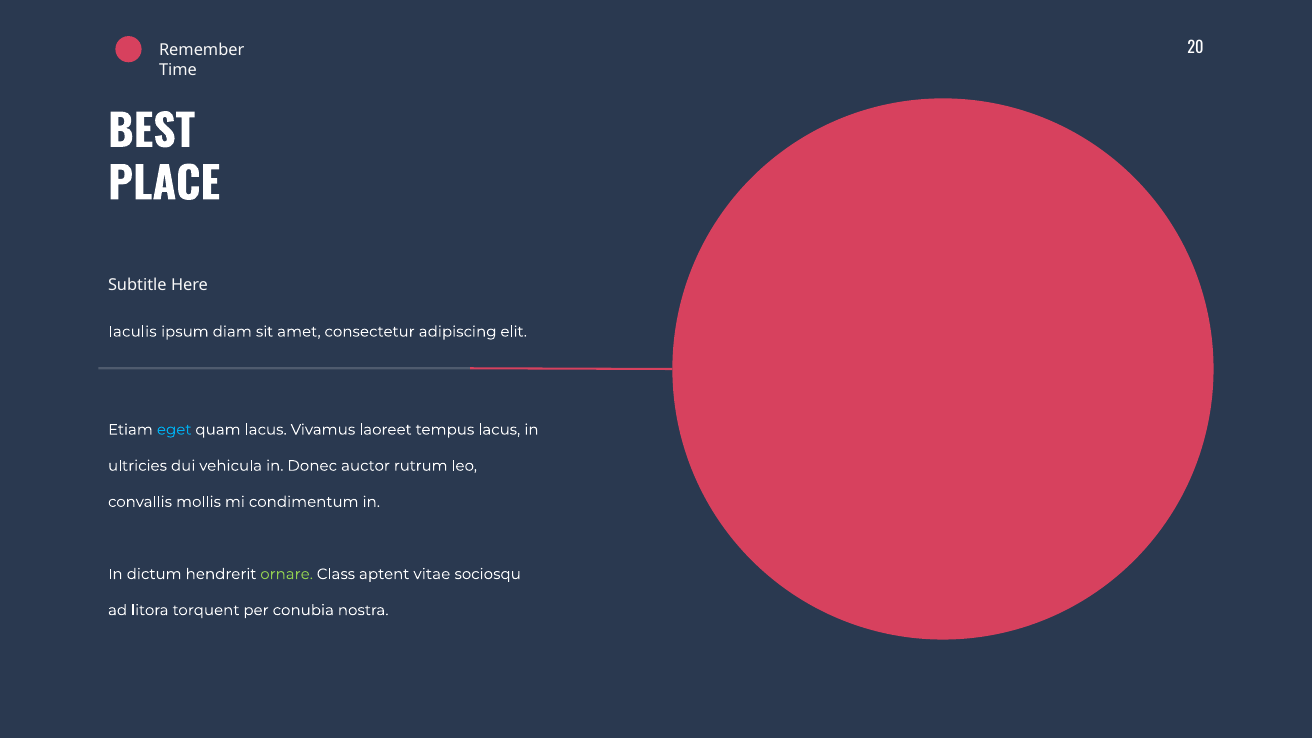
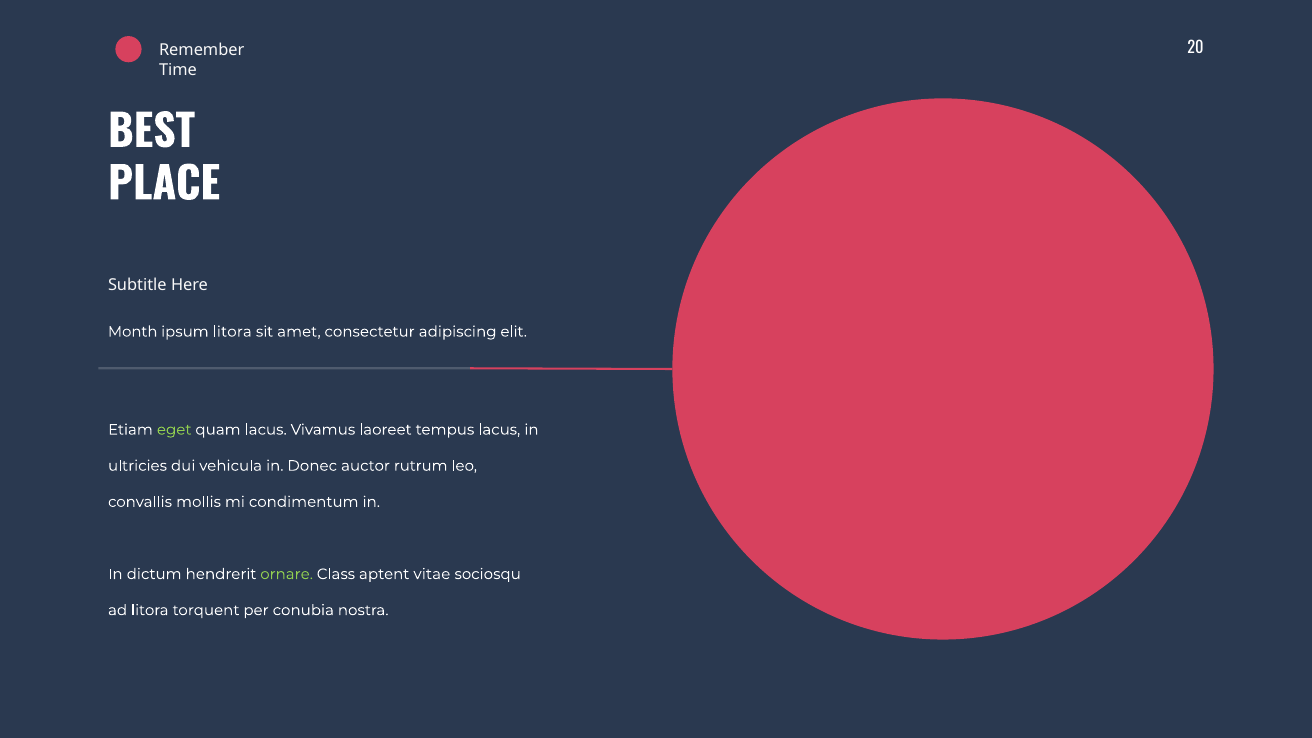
Iaculis: Iaculis -> Month
ipsum diam: diam -> litora
eget colour: light blue -> light green
